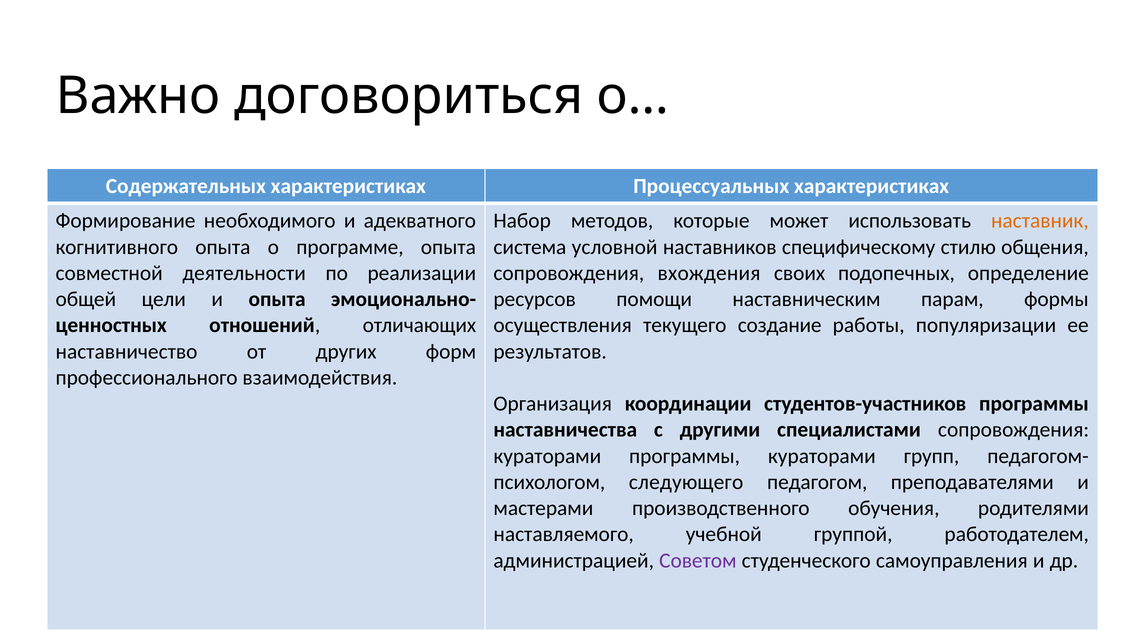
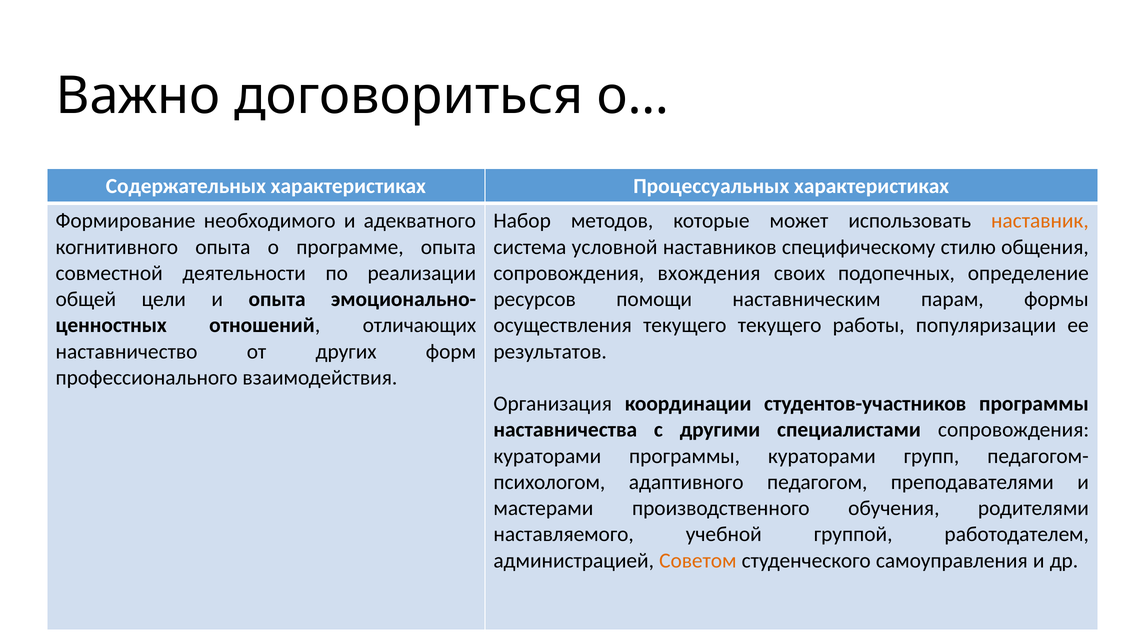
текущего создание: создание -> текущего
следующего: следующего -> адаптивного
Советом colour: purple -> orange
